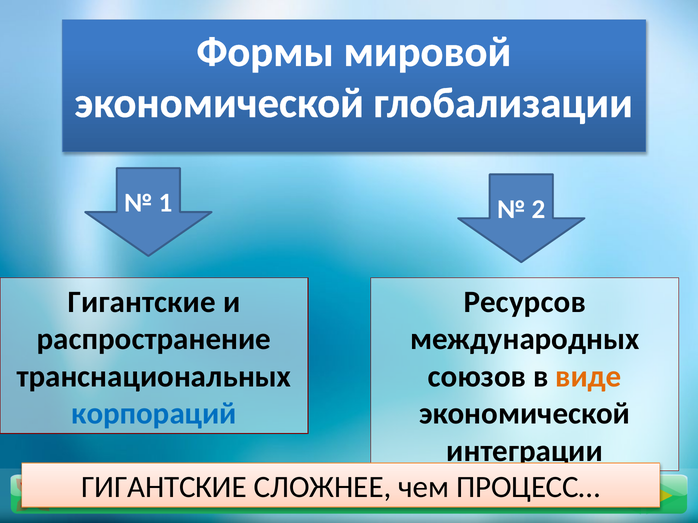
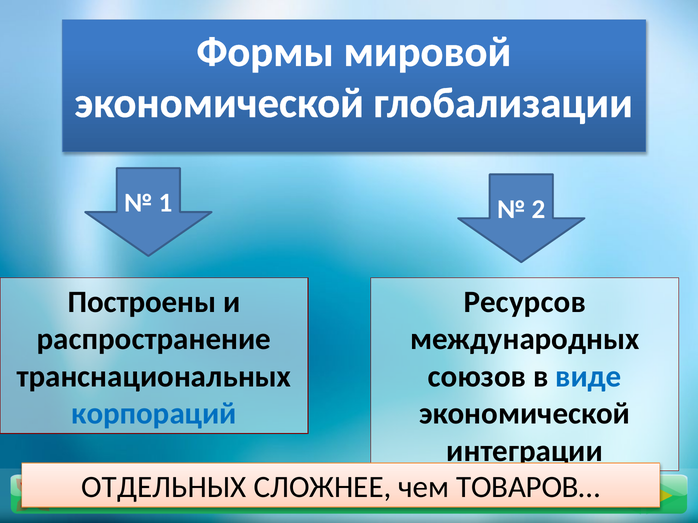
Гигантские at (142, 302): Гигантские -> Построены
виде colour: orange -> blue
ГИГАНТСКИЕ at (164, 488): ГИГАНТСКИЕ -> ОТДЕЛЬНЫХ
ПРОЦЕСС…: ПРОЦЕСС… -> ТОВАРОВ…
